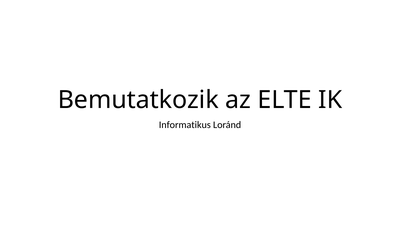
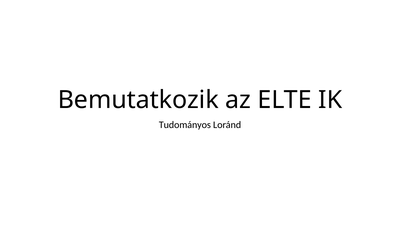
Informatikus: Informatikus -> Tudományos
